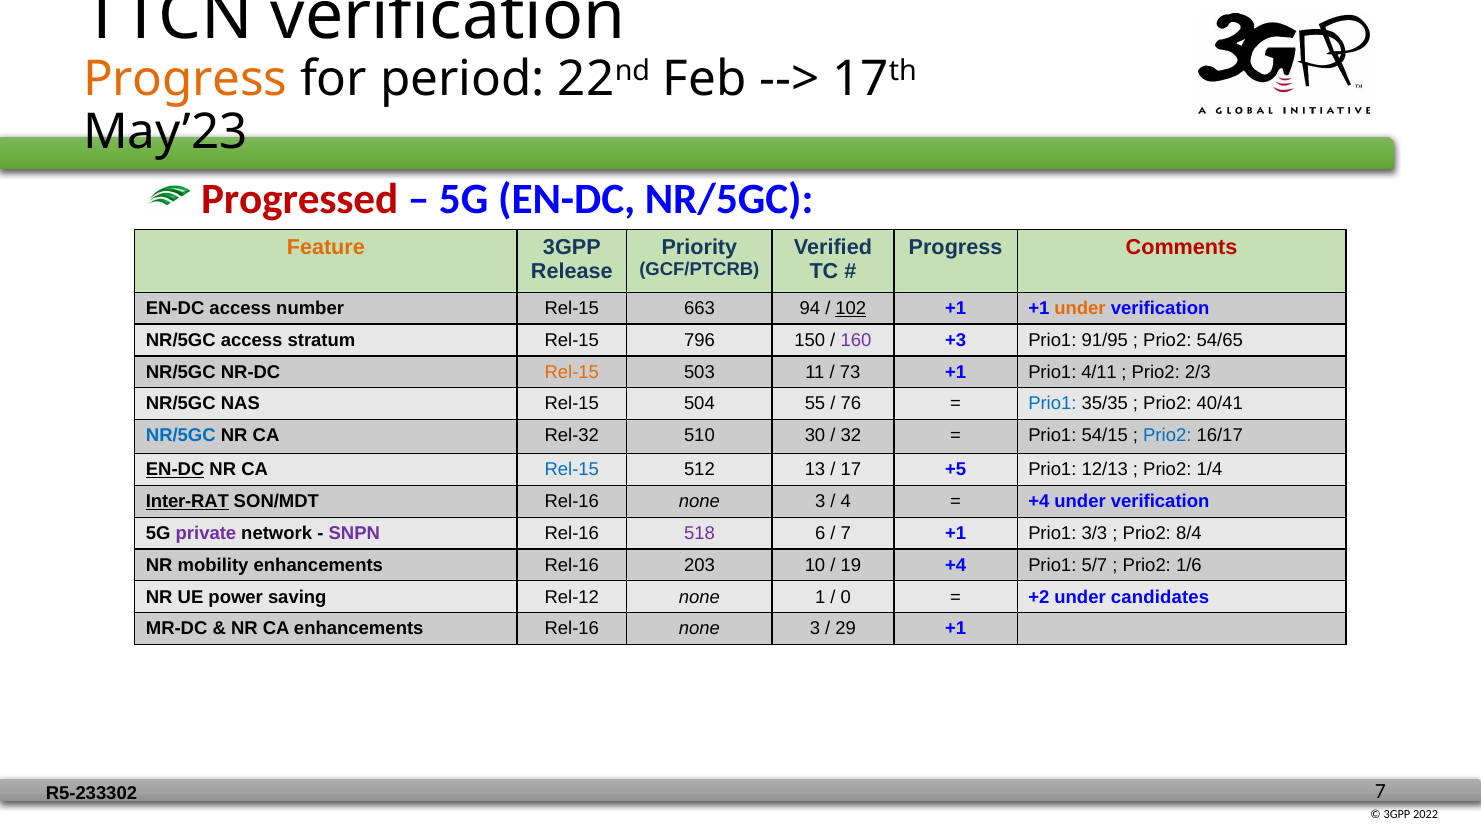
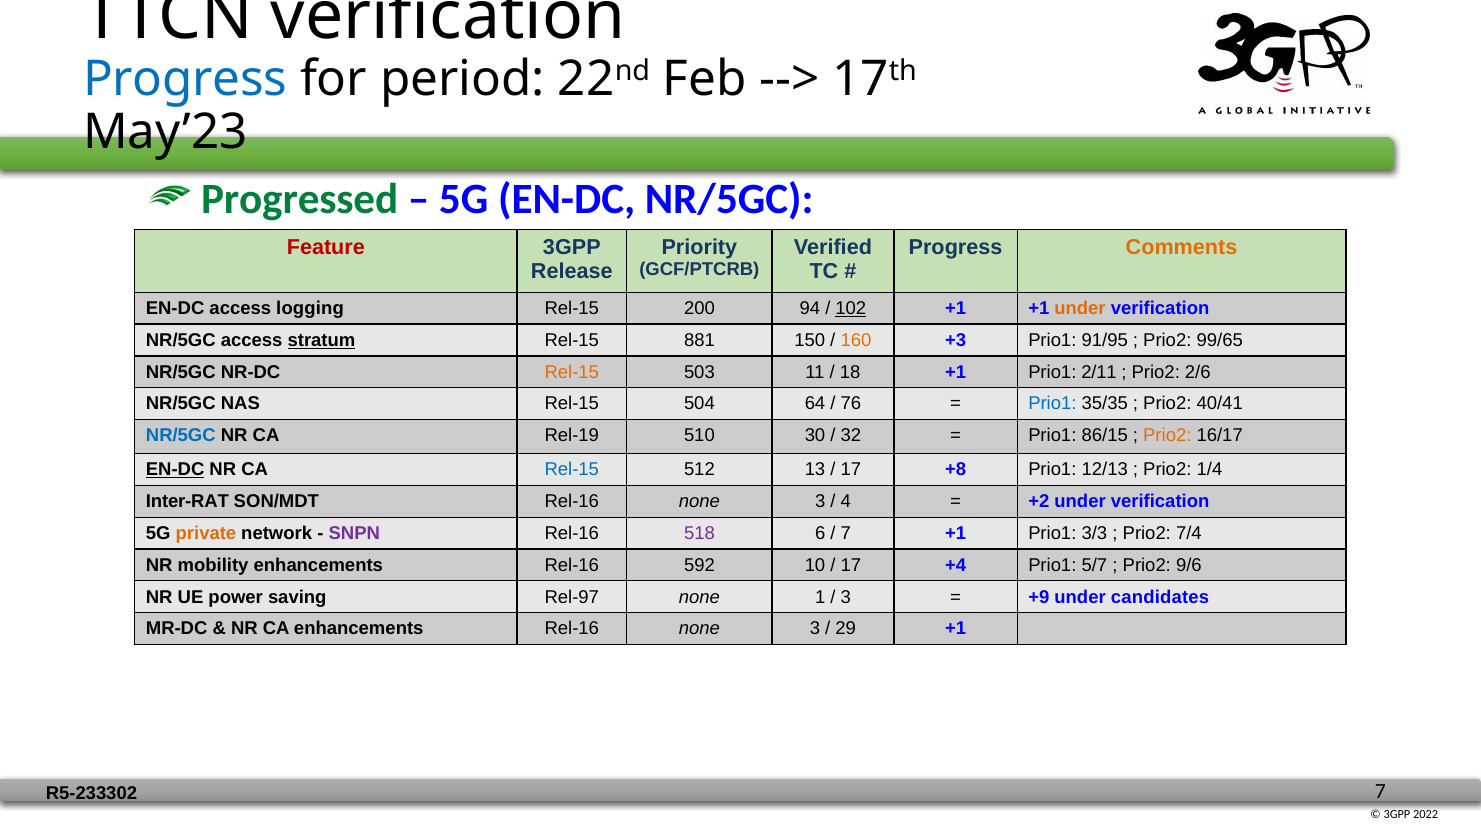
Progress at (185, 79) colour: orange -> blue
Progressed colour: red -> green
Feature colour: orange -> red
Comments colour: red -> orange
number: number -> logging
663: 663 -> 200
stratum underline: none -> present
796: 796 -> 881
160 colour: purple -> orange
54/65: 54/65 -> 99/65
73: 73 -> 18
4/11: 4/11 -> 2/11
2/3: 2/3 -> 2/6
55: 55 -> 64
Rel-32: Rel-32 -> Rel-19
54/15: 54/15 -> 86/15
Prio2 at (1167, 436) colour: blue -> orange
+5: +5 -> +8
Inter-RAT underline: present -> none
+4 at (1039, 502): +4 -> +2
private colour: purple -> orange
8/4: 8/4 -> 7/4
203: 203 -> 592
19 at (851, 565): 19 -> 17
1/6: 1/6 -> 9/6
Rel-12: Rel-12 -> Rel-97
0 at (846, 597): 0 -> 3
+2: +2 -> +9
